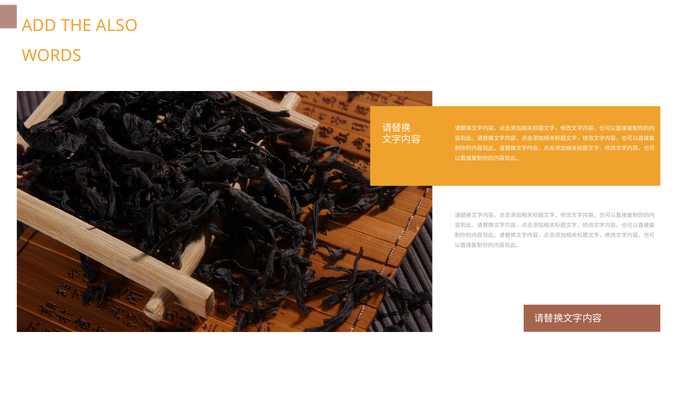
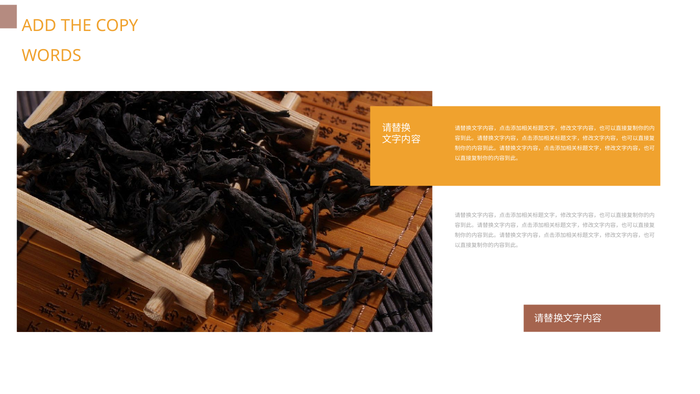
ALSO: ALSO -> COPY
